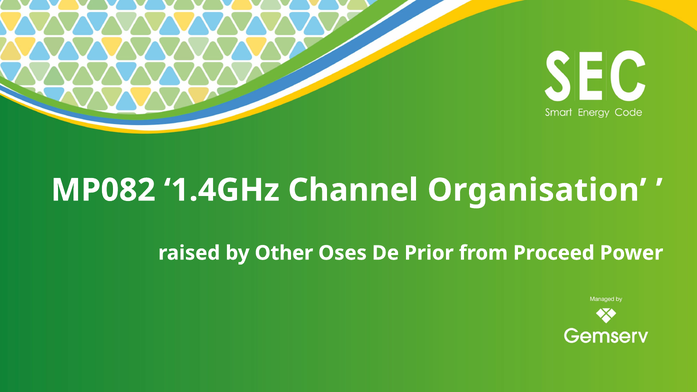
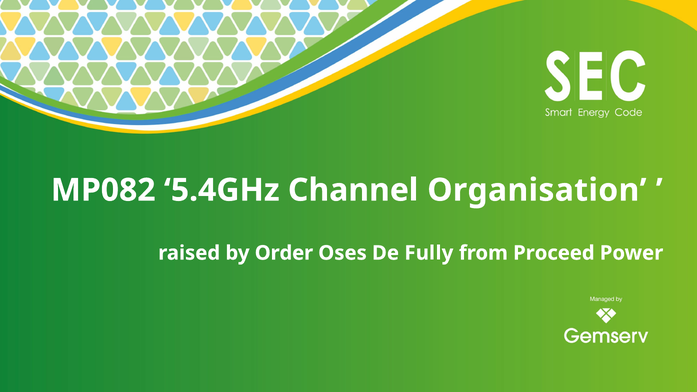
1.4GHz: 1.4GHz -> 5.4GHz
Other: Other -> Order
Prior: Prior -> Fully
